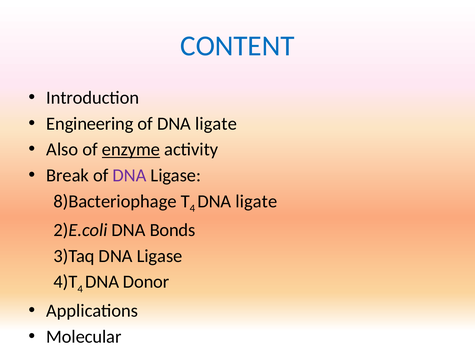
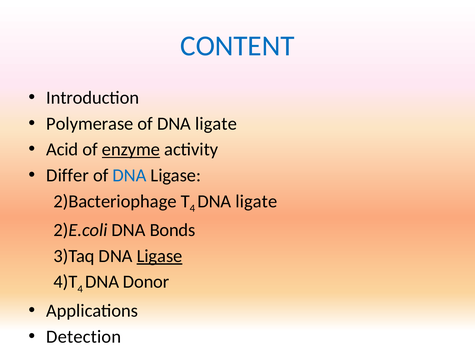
Engineering: Engineering -> Polymerase
Also: Also -> Acid
Break: Break -> Differ
DNA at (129, 176) colour: purple -> blue
8)Bacteriophage: 8)Bacteriophage -> 2)Bacteriophage
Ligase at (160, 256) underline: none -> present
Molecular: Molecular -> Detection
